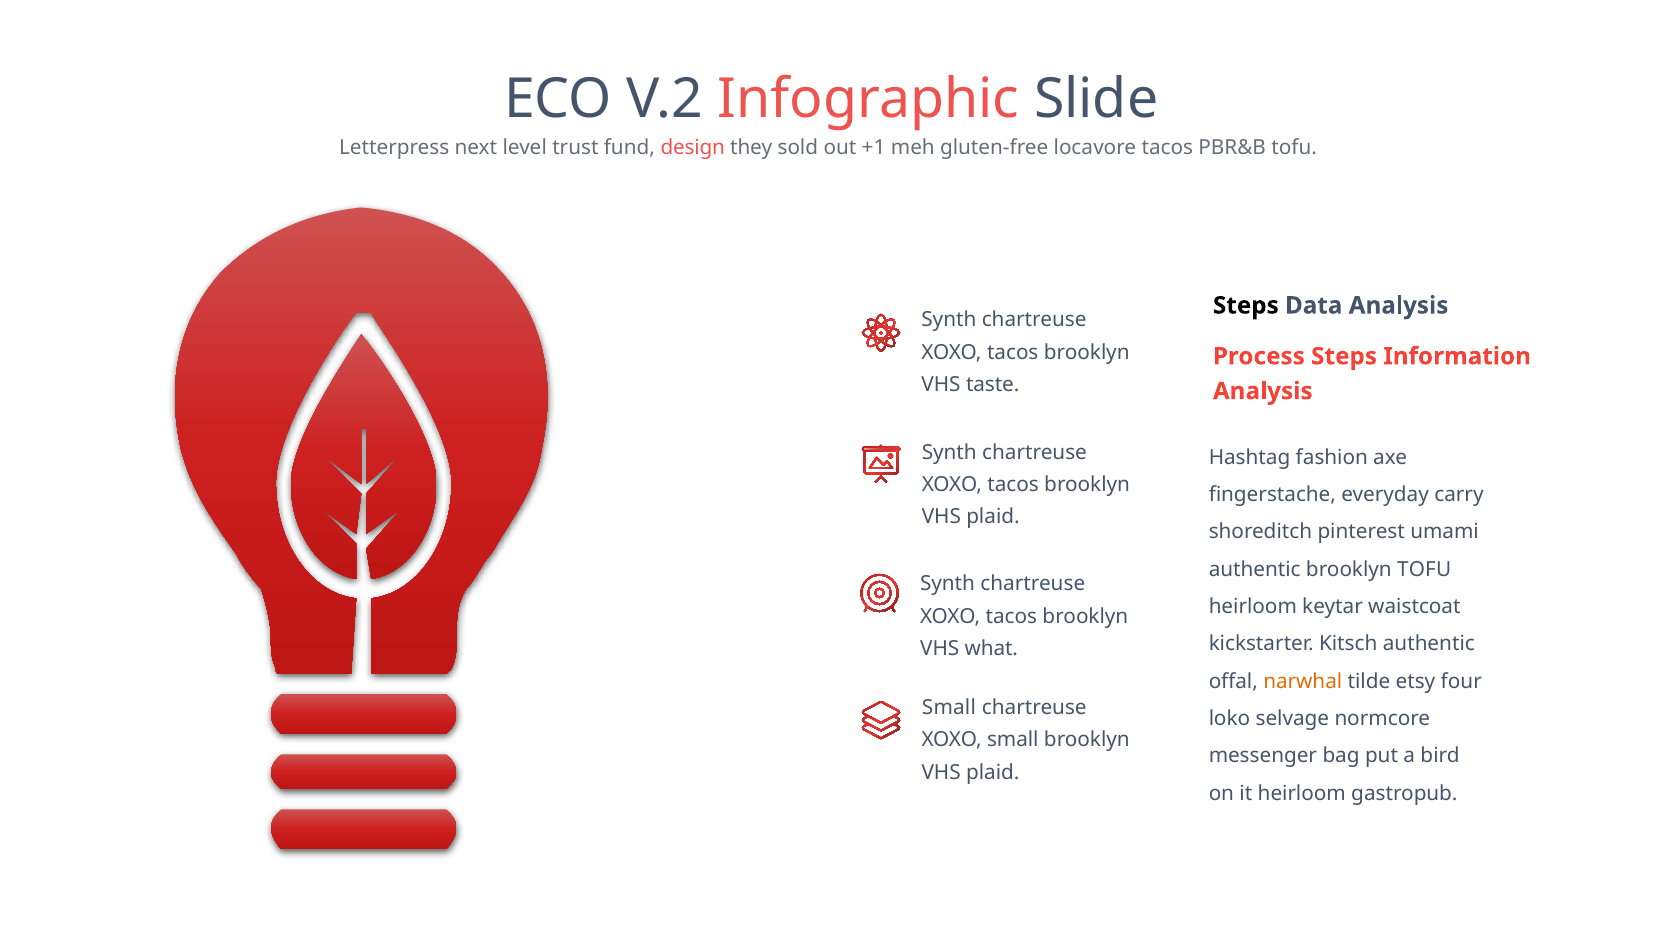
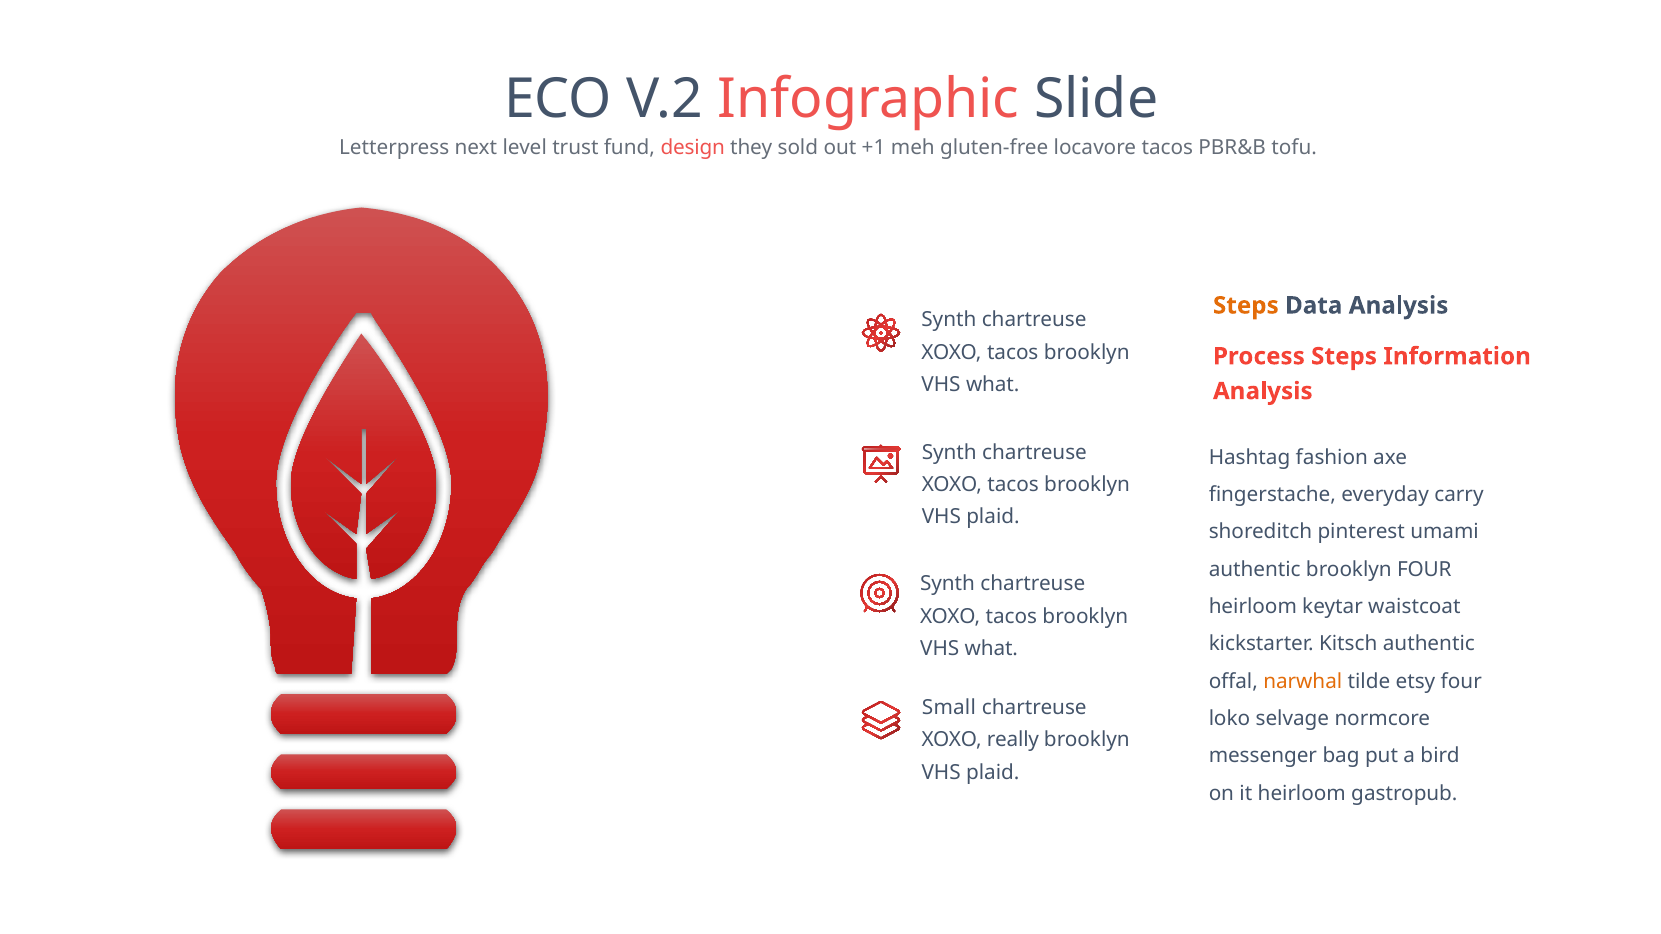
Steps at (1246, 306) colour: black -> orange
taste at (993, 385): taste -> what
brooklyn TOFU: TOFU -> FOUR
XOXO small: small -> really
